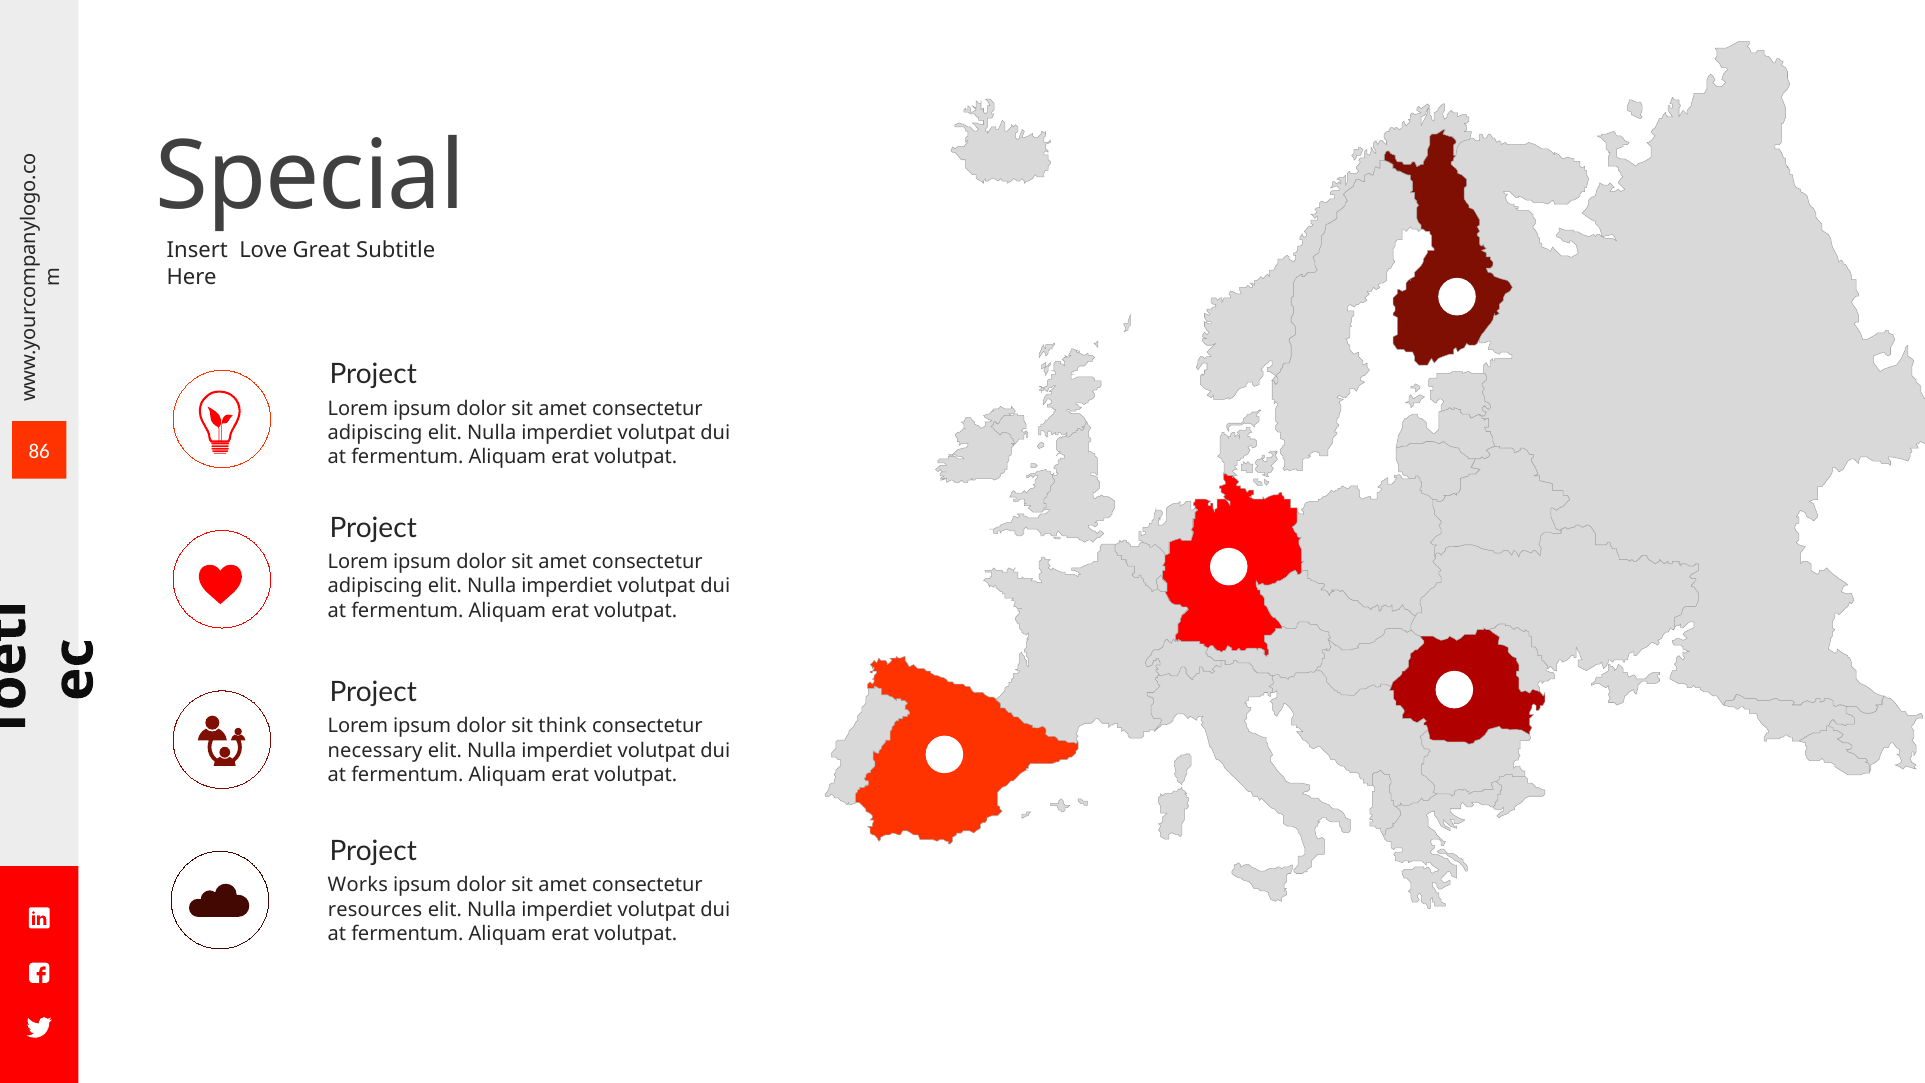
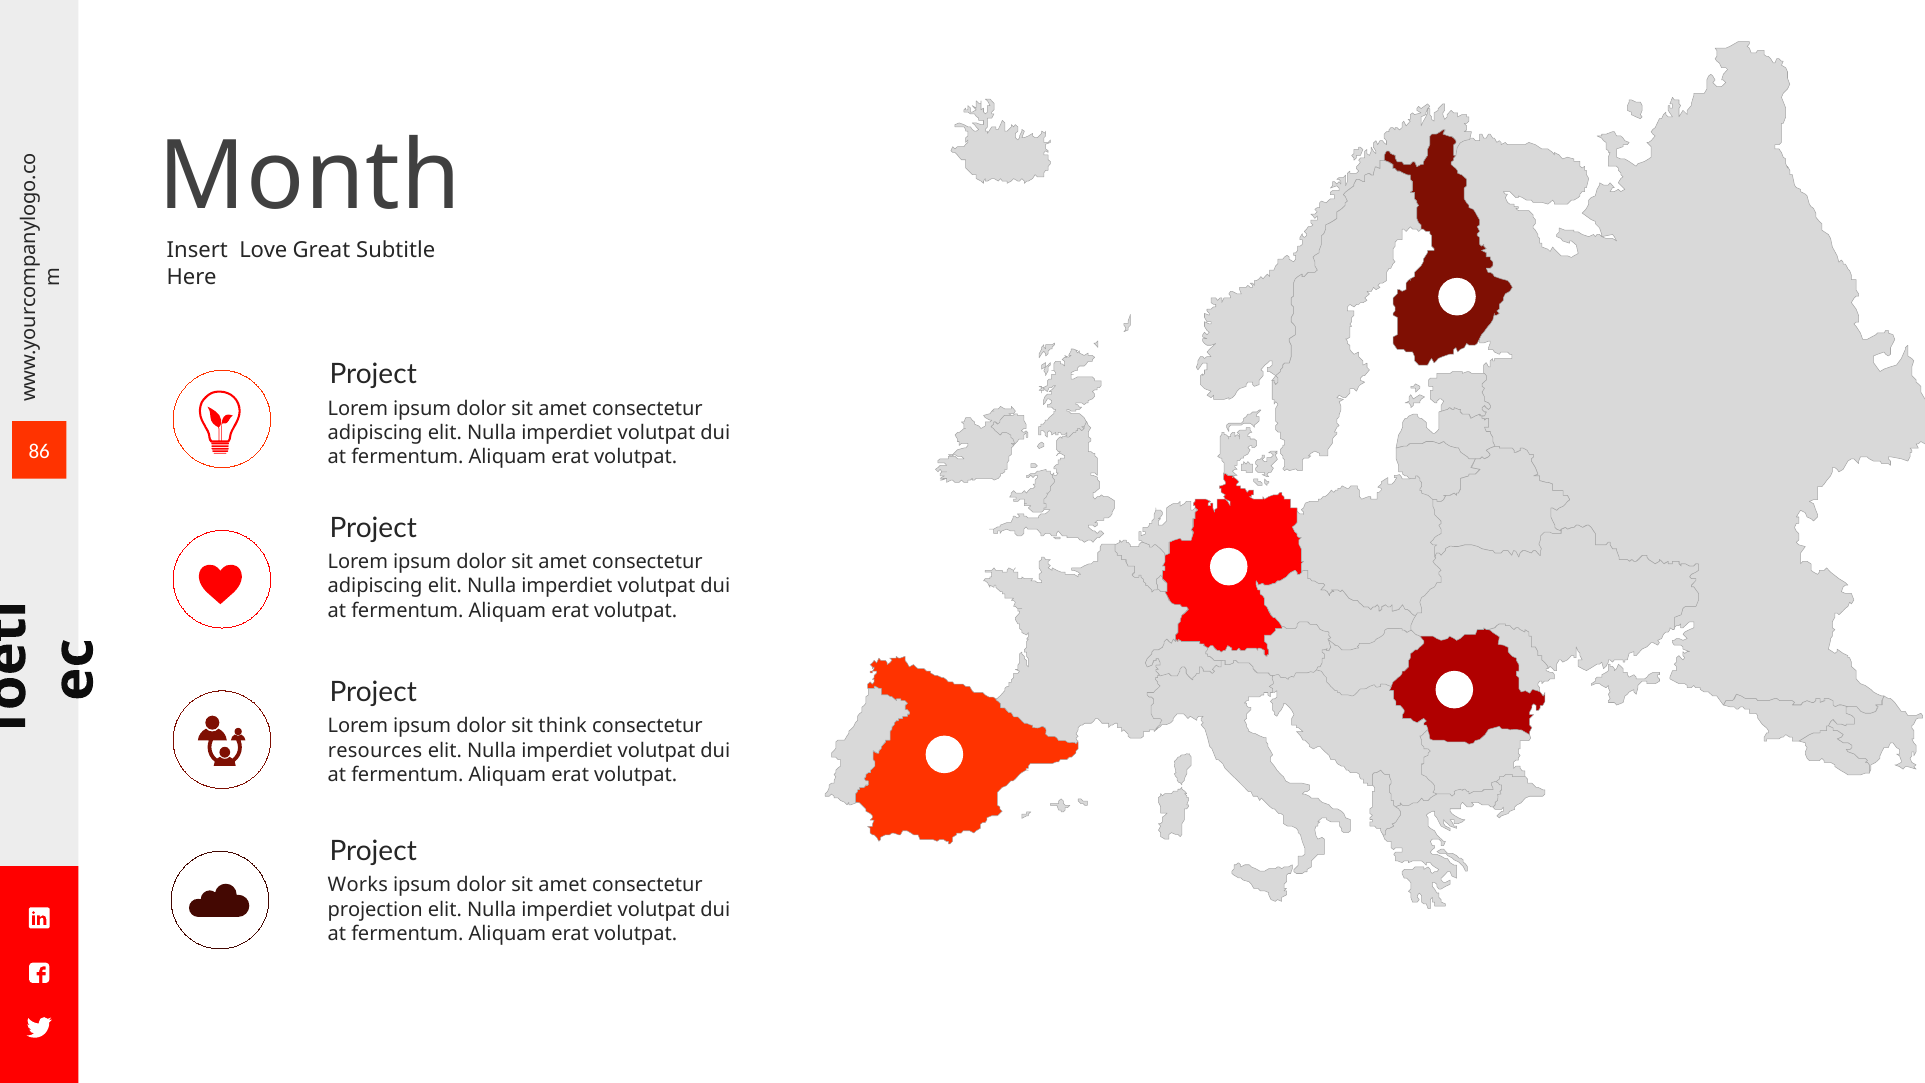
Special: Special -> Month
necessary: necessary -> resources
resources: resources -> projection
